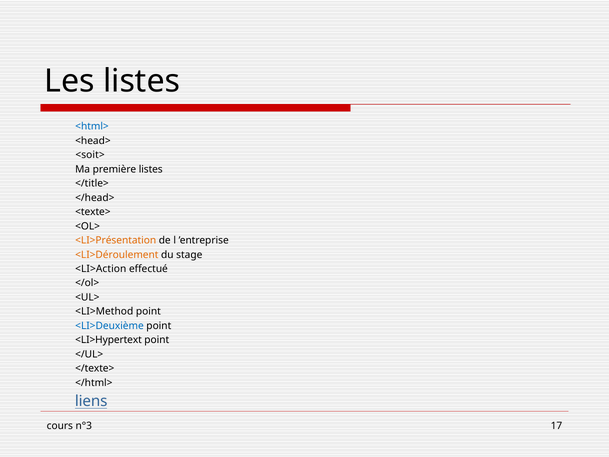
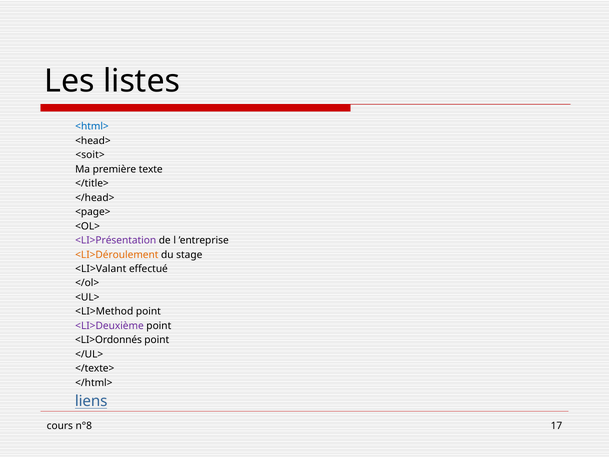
première listes: listes -> texte
<texte>: <texte> -> <page>
<LI>Présentation colour: orange -> purple
<LI>Action: <LI>Action -> <LI>Valant
<LI>Deuxième colour: blue -> purple
<LI>Hypertext: <LI>Hypertext -> <LI>Ordonnés
n°3: n°3 -> n°8
